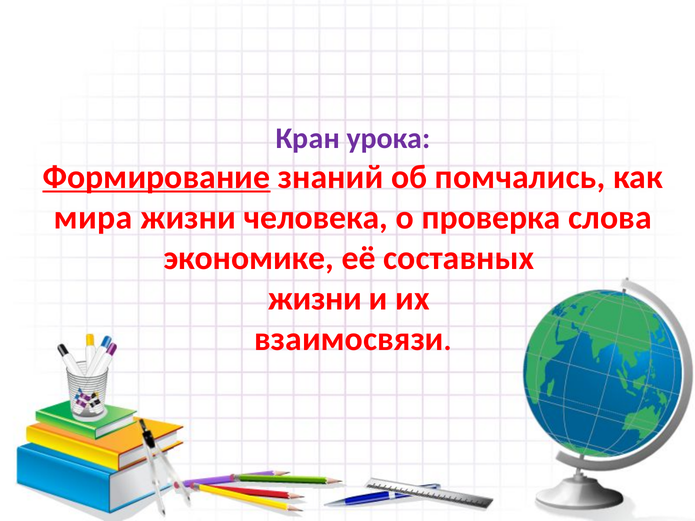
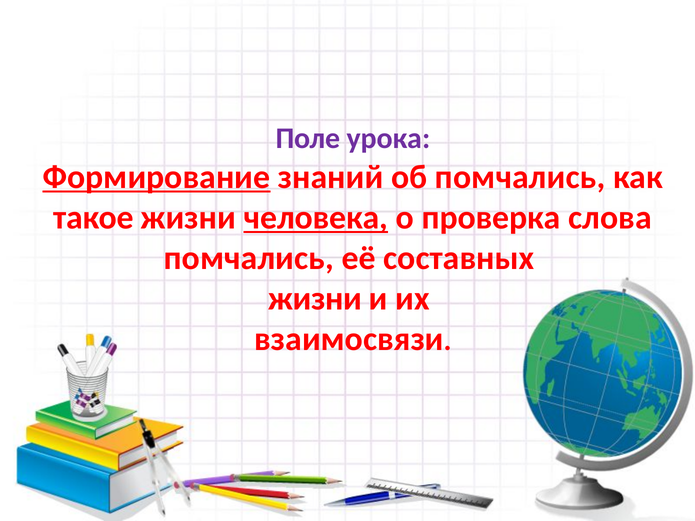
Кран: Кран -> Поле
мира: мира -> такое
человека underline: none -> present
экономике at (249, 258): экономике -> помчались
